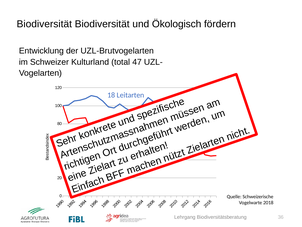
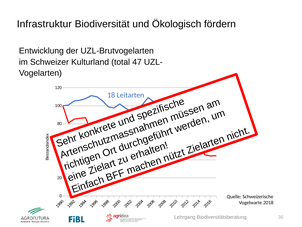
Biodiversität at (44, 24): Biodiversität -> Infrastruktur
